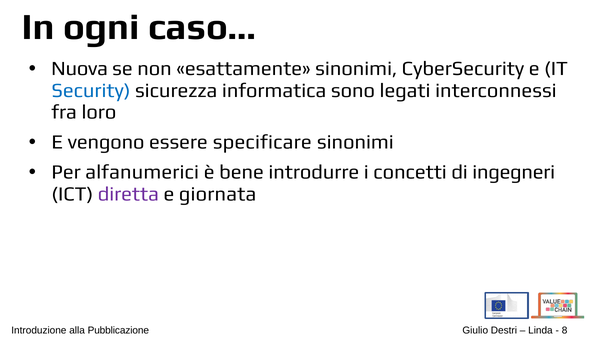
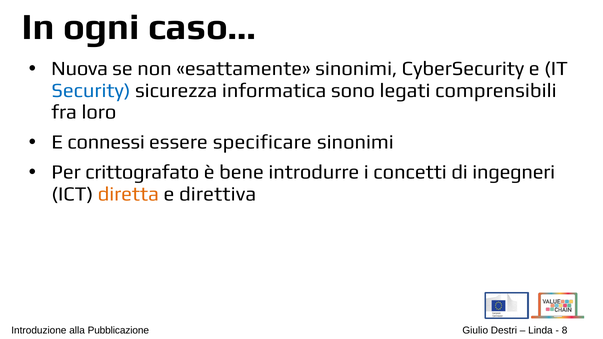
interconnessi: interconnessi -> comprensibili
vengono: vengono -> connessi
alfanumerici: alfanumerici -> crittografato
diretta colour: purple -> orange
giornata: giornata -> direttiva
